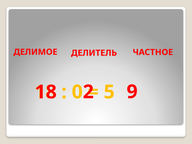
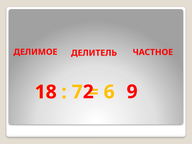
0: 0 -> 7
5: 5 -> 6
